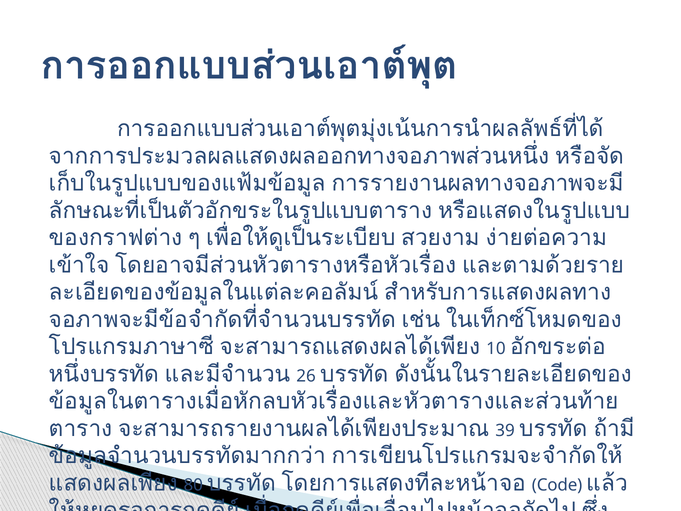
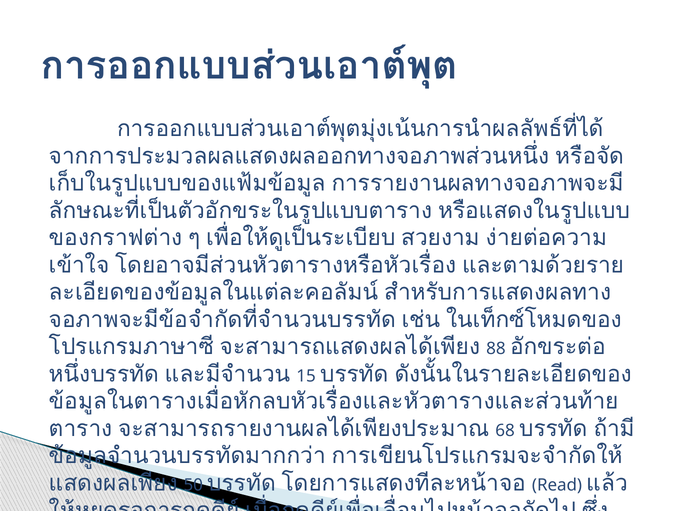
10: 10 -> 88
26: 26 -> 15
39: 39 -> 68
80 at (193, 485): 80 -> 50
Code: Code -> Read
